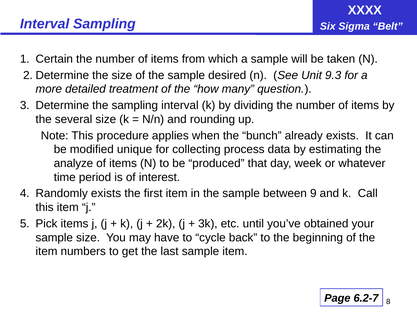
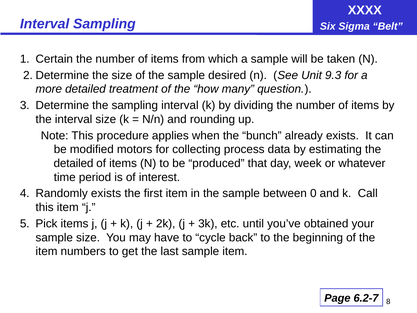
the several: several -> interval
unique: unique -> motors
analyze at (73, 163): analyze -> detailed
9: 9 -> 0
